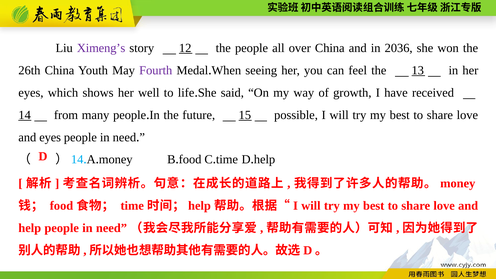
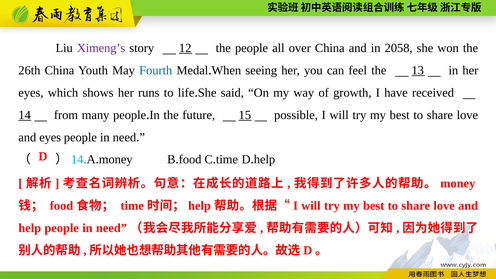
2036: 2036 -> 2058
Fourth colour: purple -> blue
well: well -> runs
